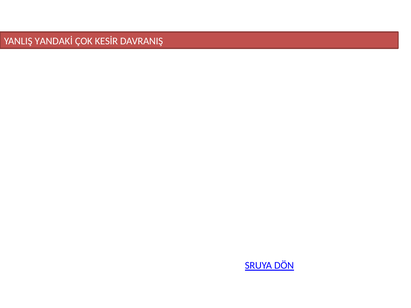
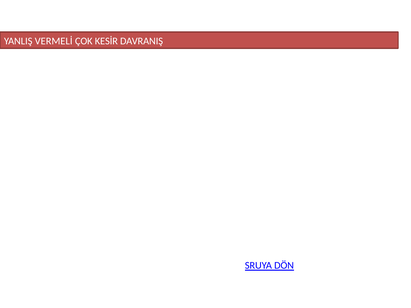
YANDAKİ: YANDAKİ -> VERMELİ
